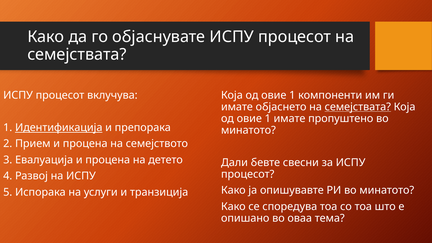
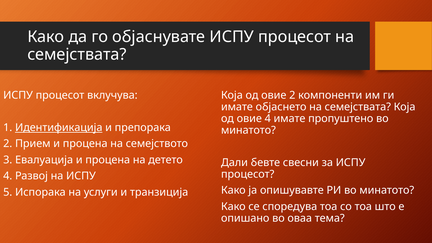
1 at (292, 95): 1 -> 2
семејствата at (358, 107) underline: present -> none
1 at (268, 119): 1 -> 4
